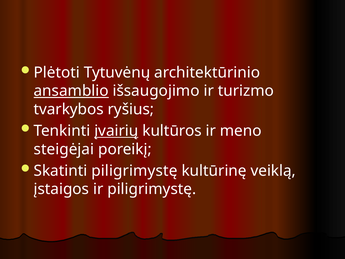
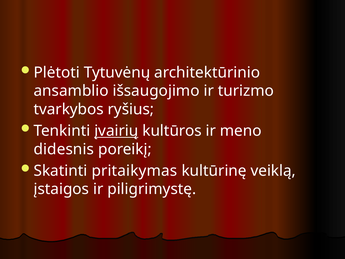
ansamblio underline: present -> none
steigėjai: steigėjai -> didesnis
Skatinti piligrimystę: piligrimystę -> pritaikymas
